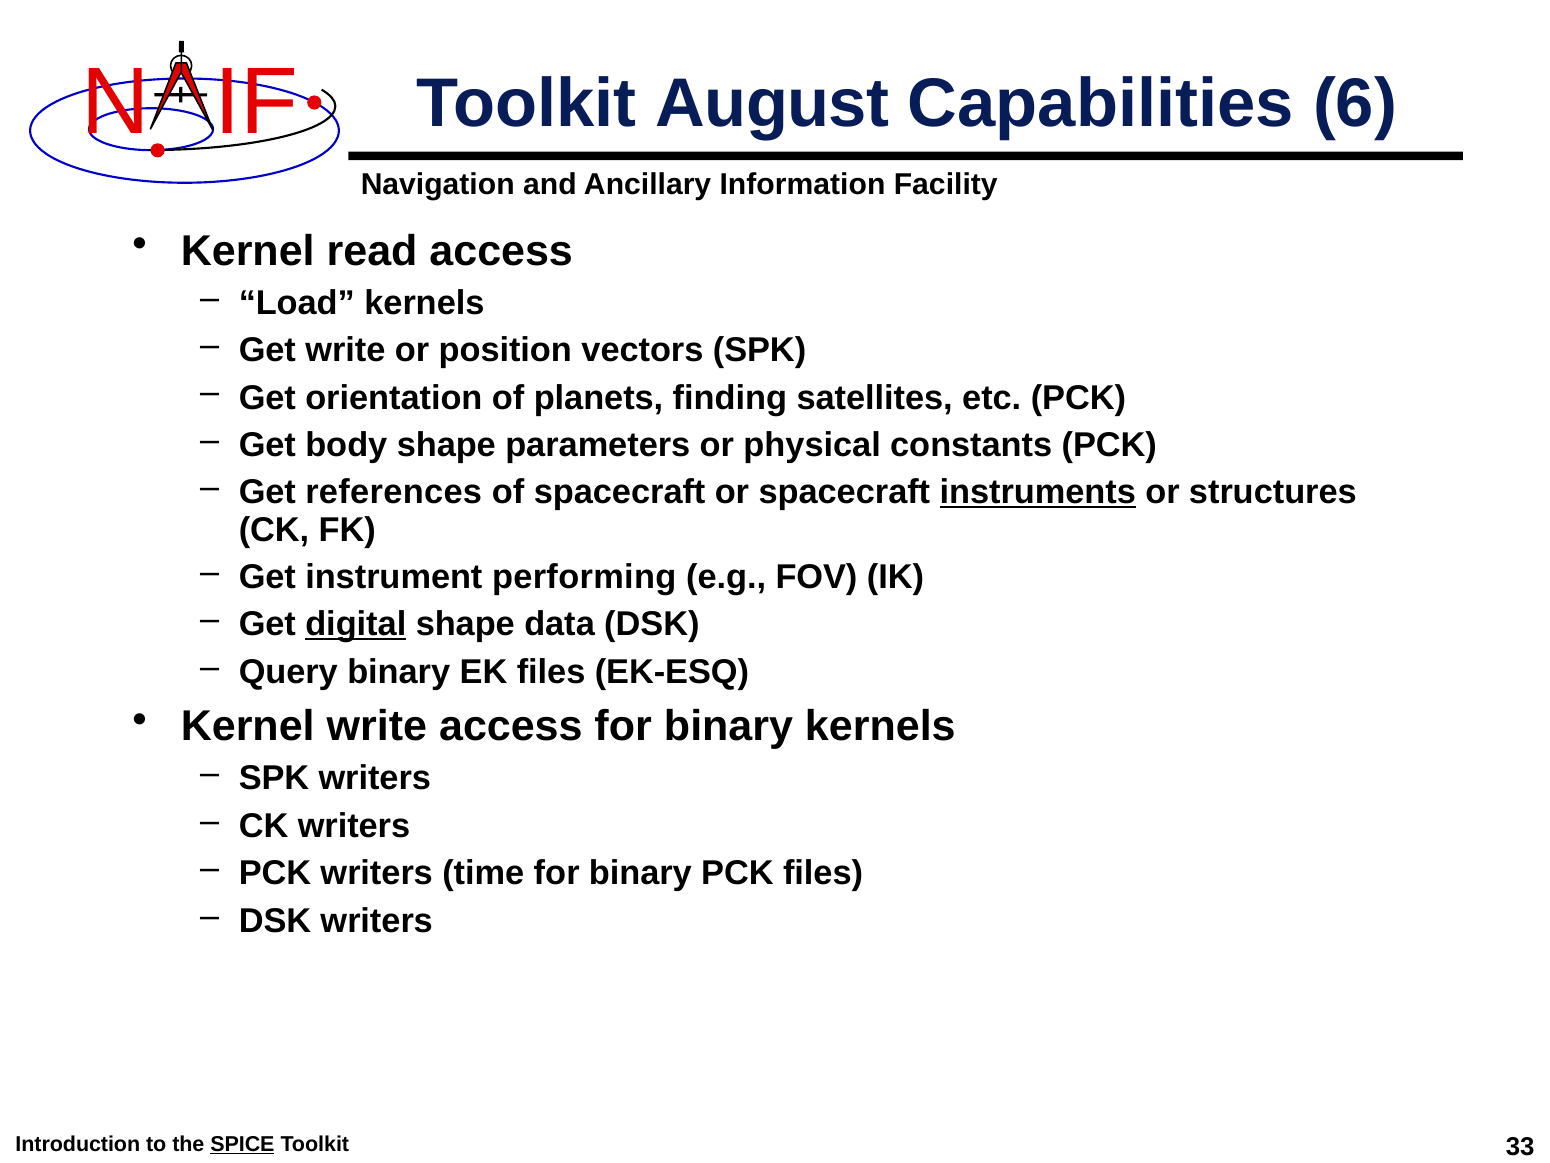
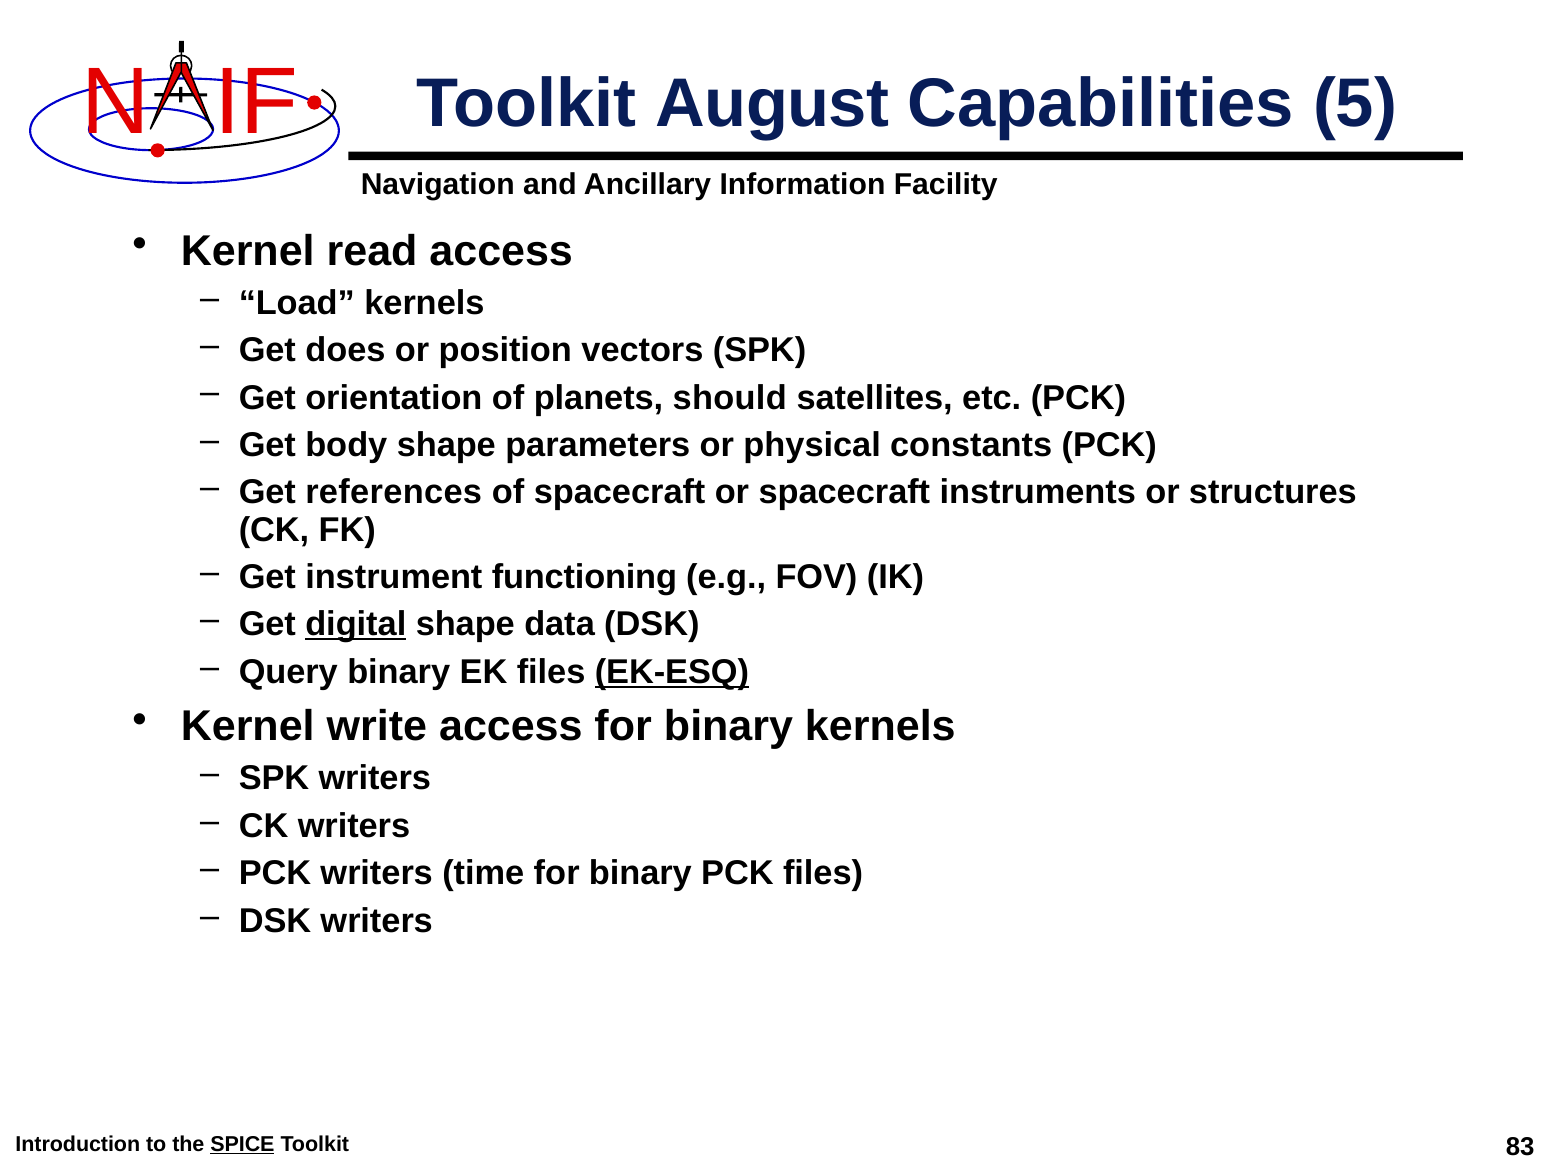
6: 6 -> 5
Get write: write -> does
finding: finding -> should
instruments underline: present -> none
performing: performing -> functioning
EK-ESQ underline: none -> present
33: 33 -> 83
